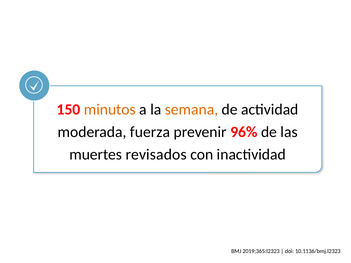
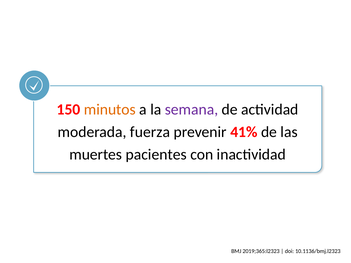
semana colour: orange -> purple
96%: 96% -> 41%
revisados: revisados -> pacientes
